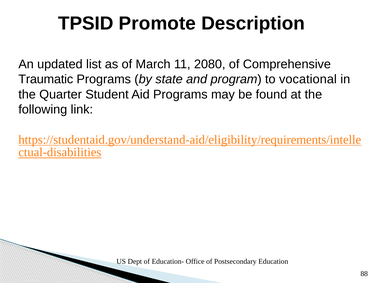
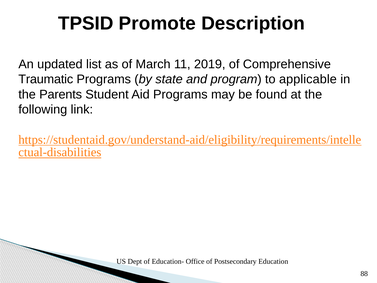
2080: 2080 -> 2019
vocational: vocational -> applicable
Quarter: Quarter -> Parents
